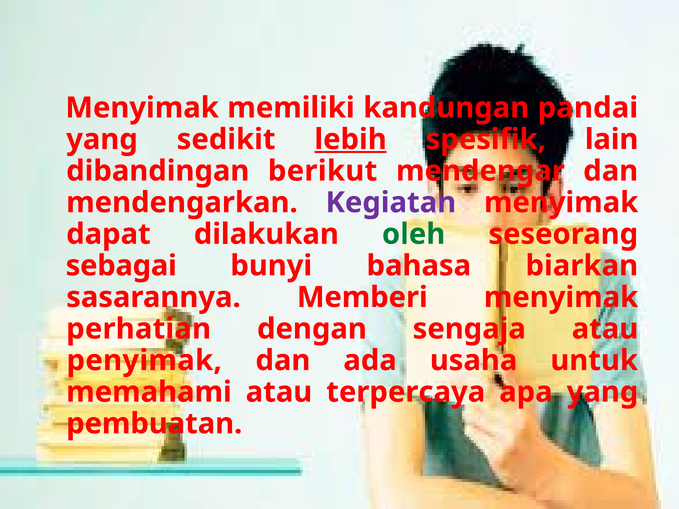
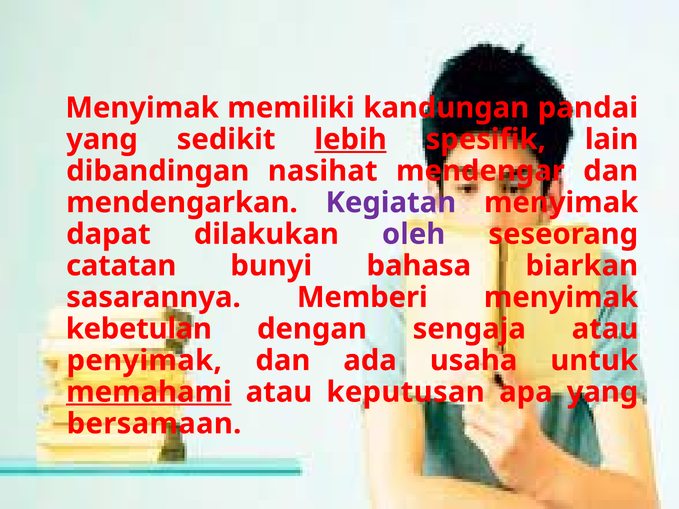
berikut: berikut -> nasihat
oleh colour: green -> purple
sebagai: sebagai -> catatan
perhatian: perhatian -> kebetulan
memahami underline: none -> present
terpercaya: terpercaya -> keputusan
pembuatan: pembuatan -> bersamaan
